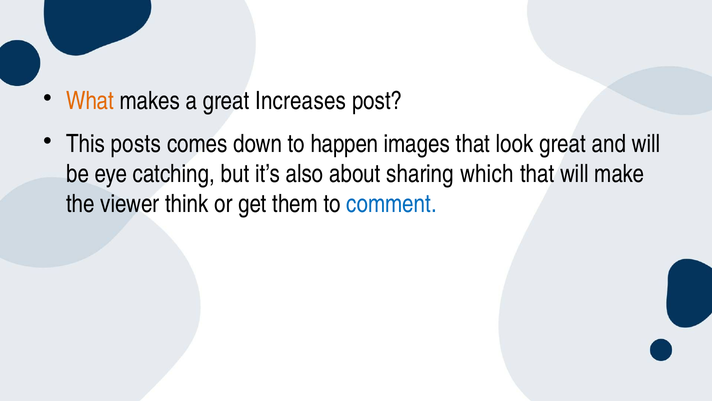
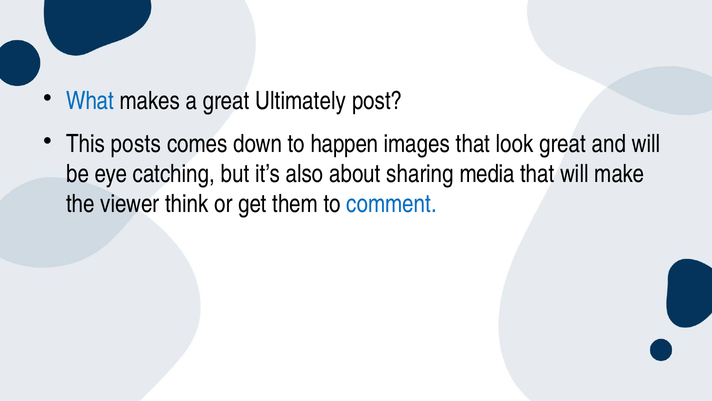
What colour: orange -> blue
Increases: Increases -> Ultimately
which: which -> media
